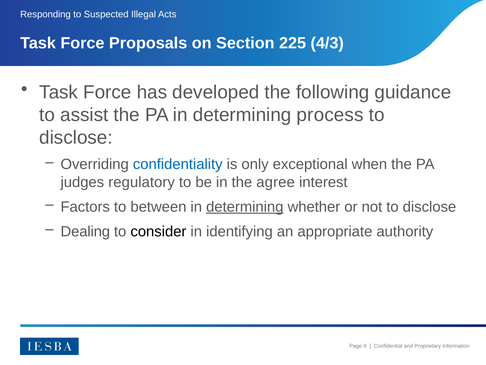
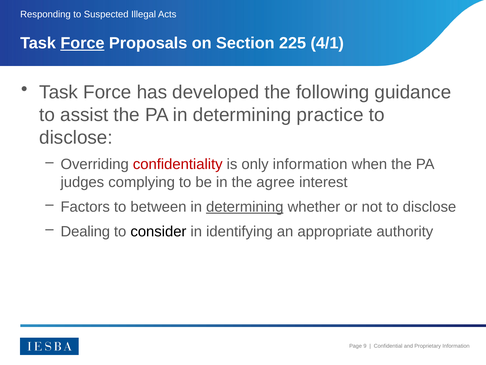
Force at (82, 43) underline: none -> present
4/3: 4/3 -> 4/1
process: process -> practice
confidentiality colour: blue -> red
only exceptional: exceptional -> information
regulatory: regulatory -> complying
